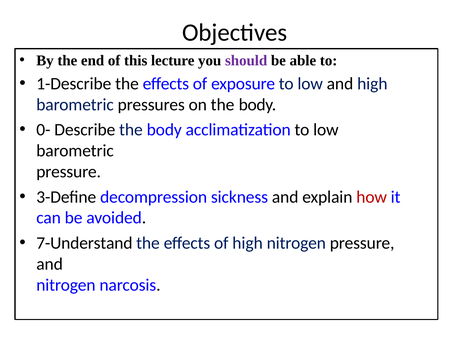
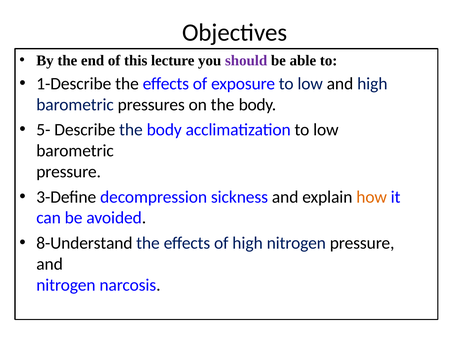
0-: 0- -> 5-
how colour: red -> orange
7-Understand: 7-Understand -> 8-Understand
